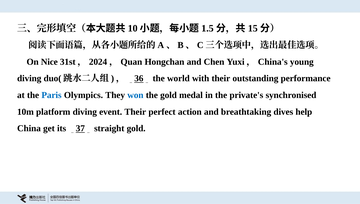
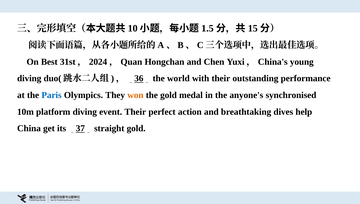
Nice: Nice -> Best
won colour: blue -> orange
private's: private's -> anyone's
